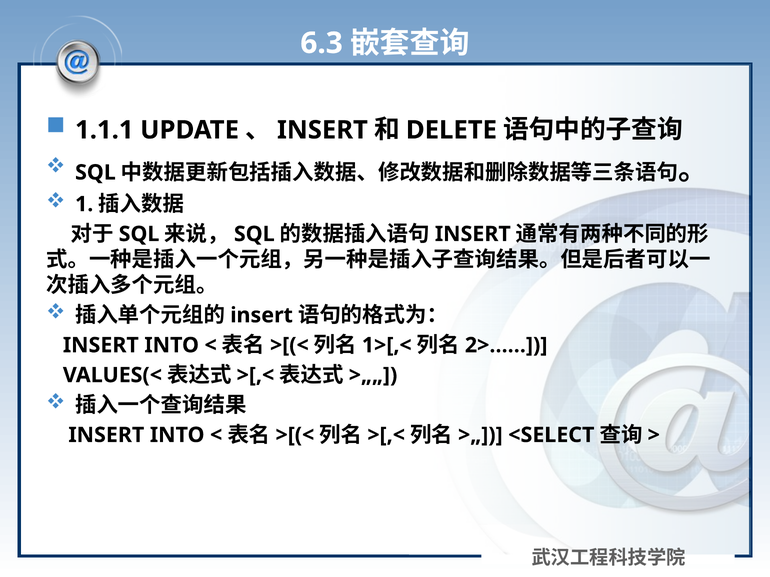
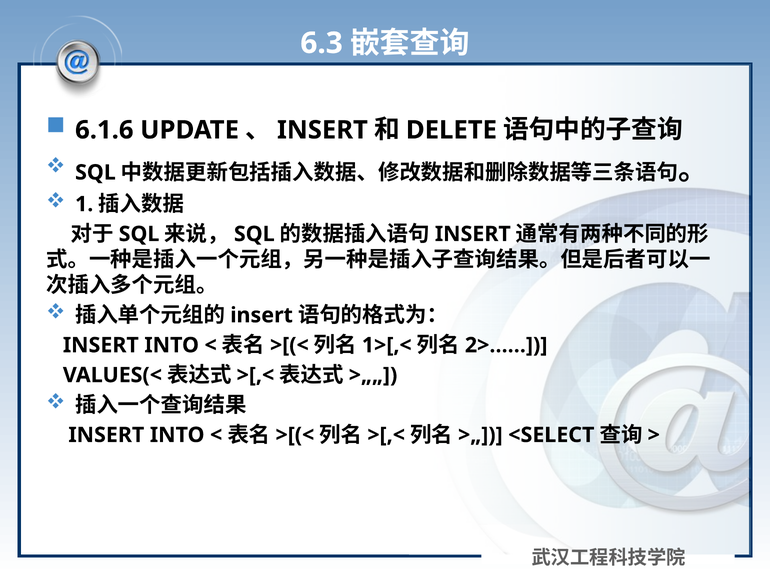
1.1.1: 1.1.1 -> 6.1.6
